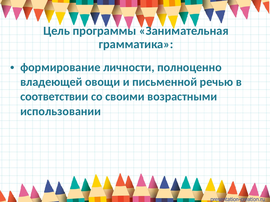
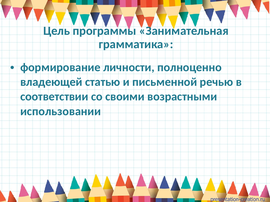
овощи: овощи -> статью
